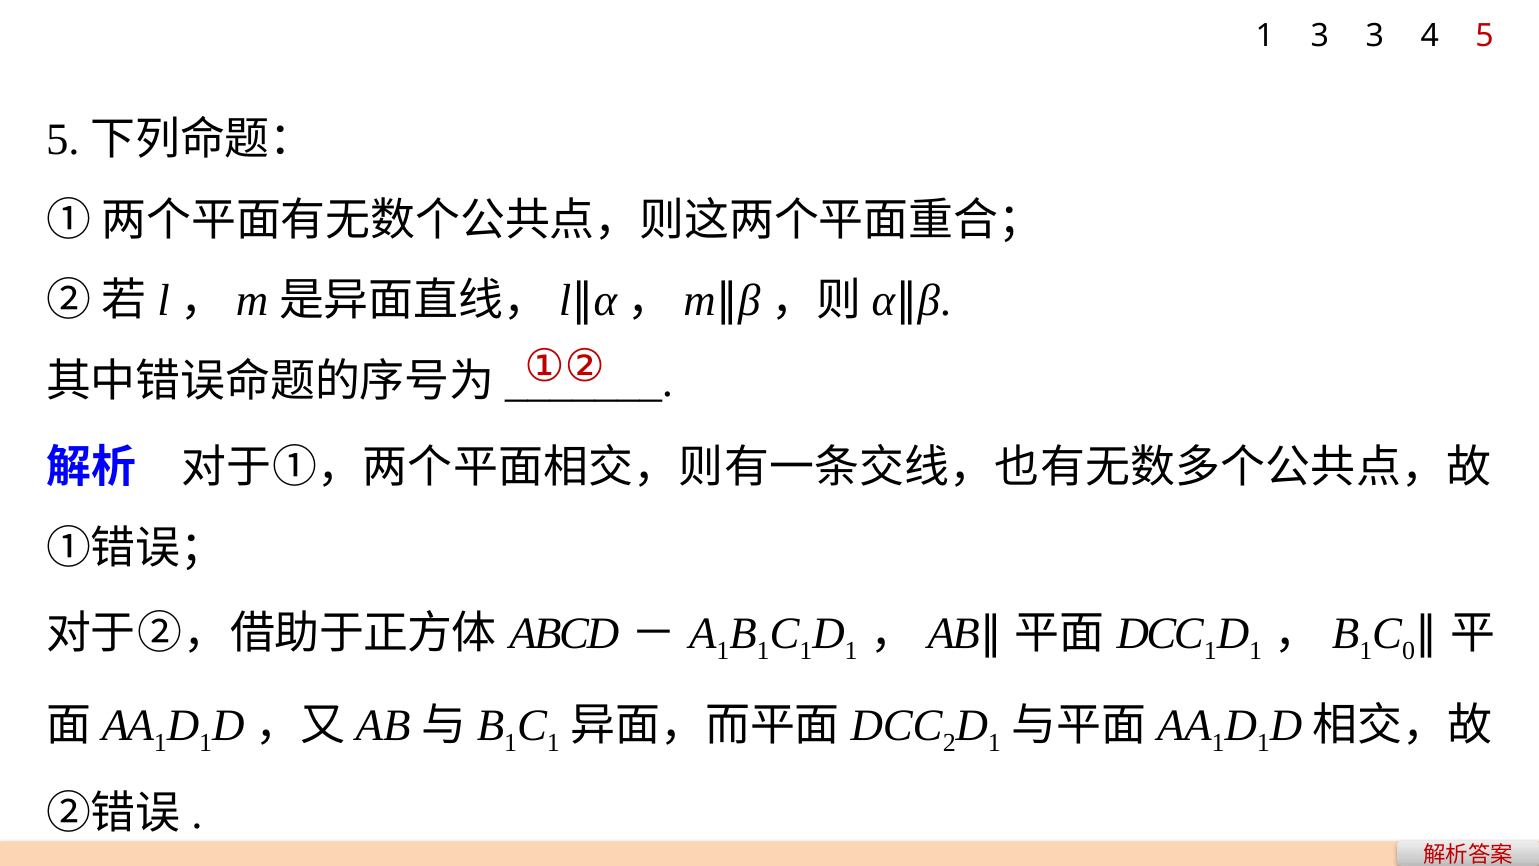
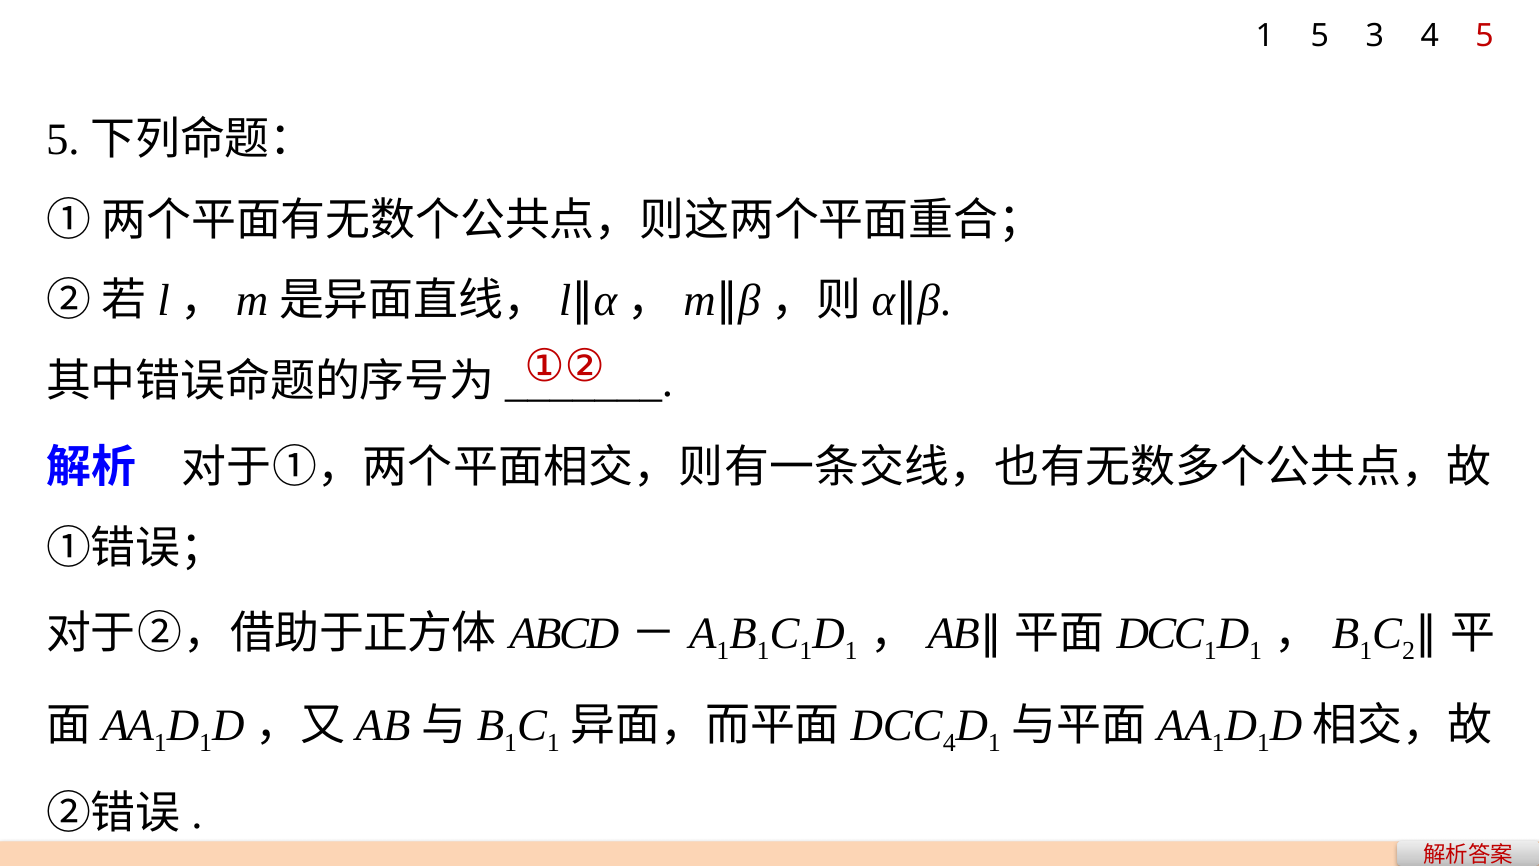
1 3: 3 -> 5
0: 0 -> 2
2 at (949, 743): 2 -> 4
